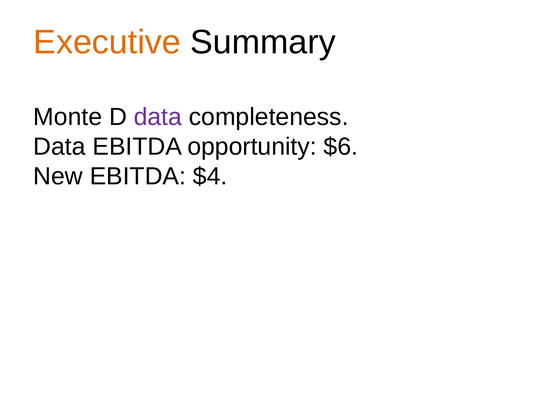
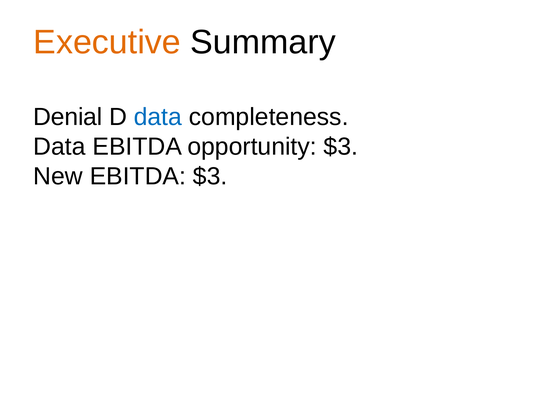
Monte: Monte -> Denial
data at (158, 117) colour: purple -> blue
opportunity $6: $6 -> $3
EBITDA $4: $4 -> $3
